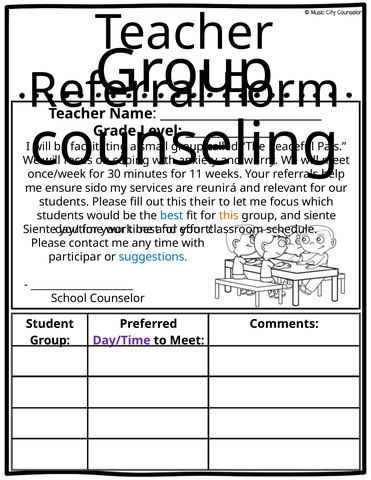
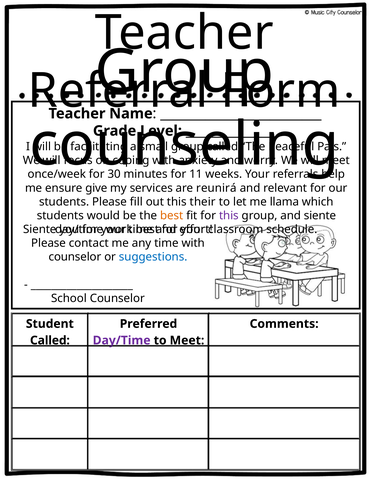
sido: sido -> give
me focus: focus -> llama
best at (172, 216) colour: blue -> orange
this at (229, 216) colour: orange -> purple
participar at (75, 257): participar -> counselor
Group at (50, 340): Group -> Called
